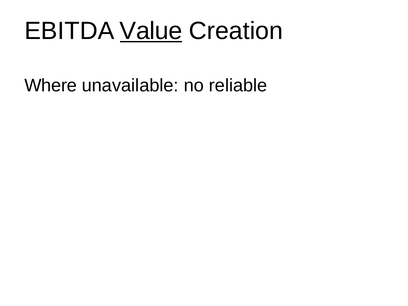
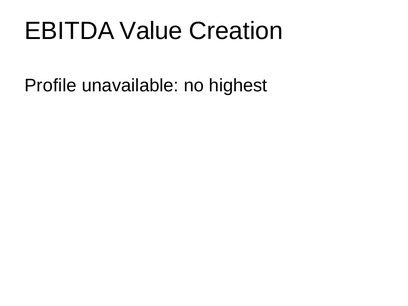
Value underline: present -> none
Where: Where -> Profile
reliable: reliable -> highest
